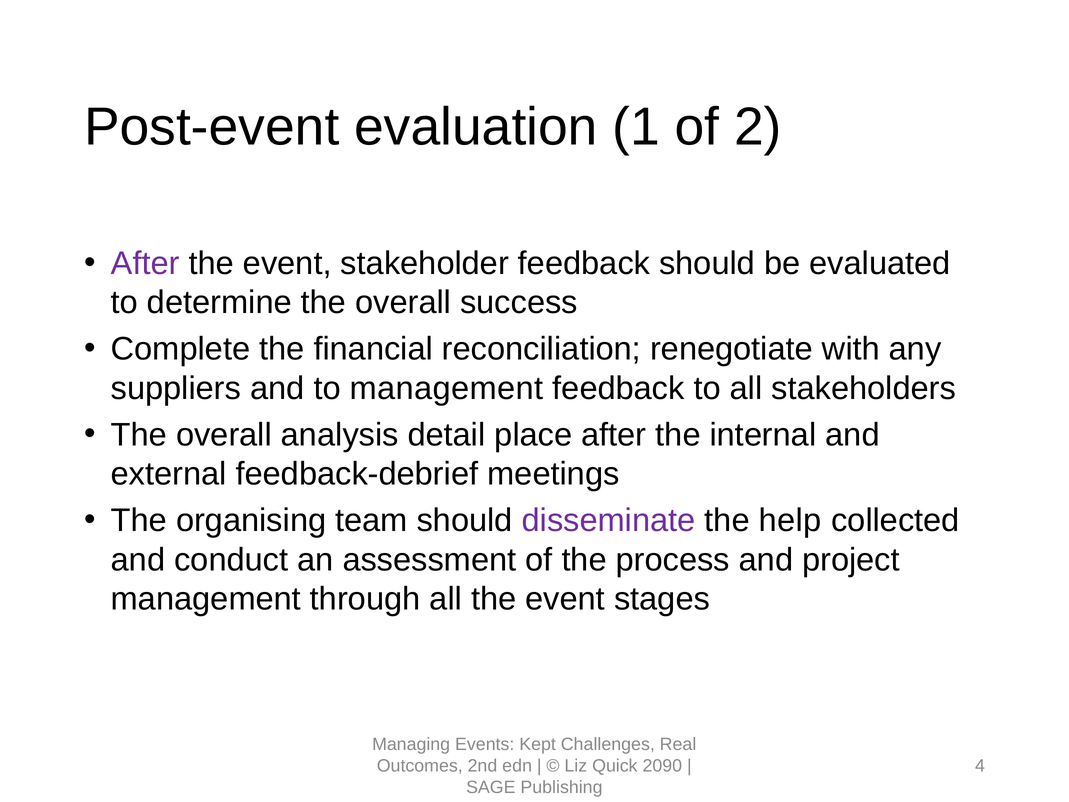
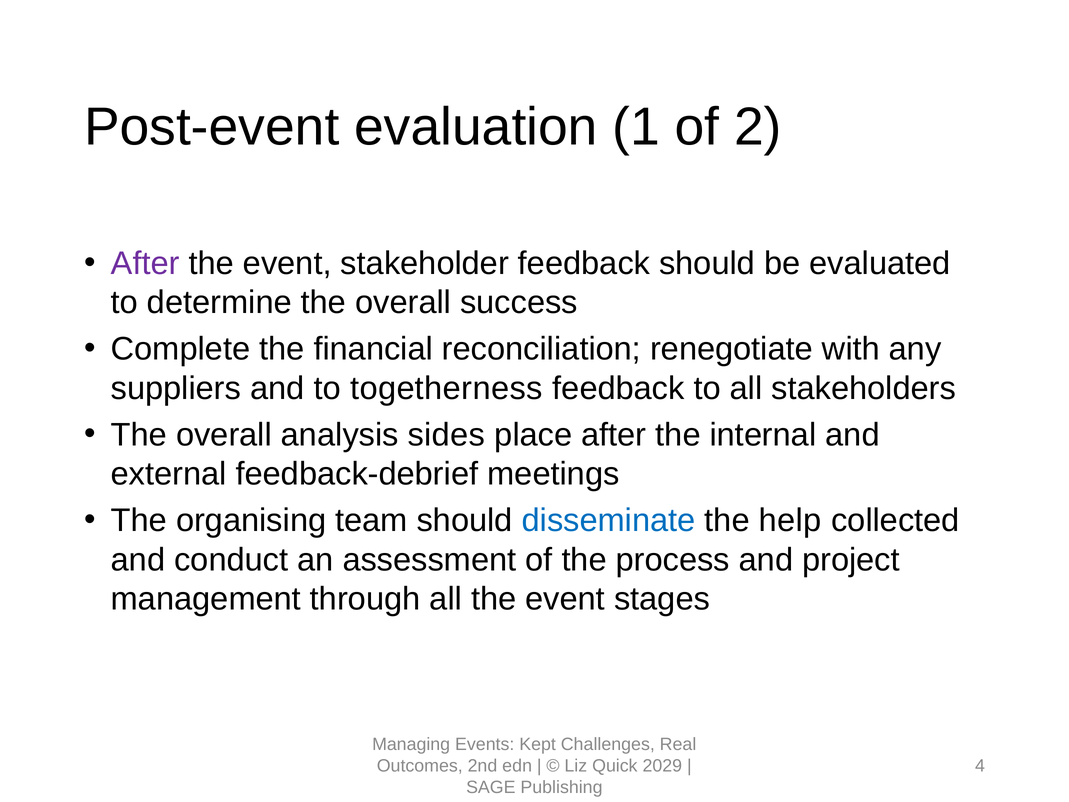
to management: management -> togetherness
detail: detail -> sides
disseminate colour: purple -> blue
2090: 2090 -> 2029
